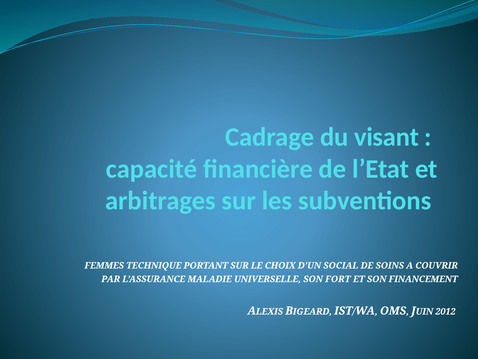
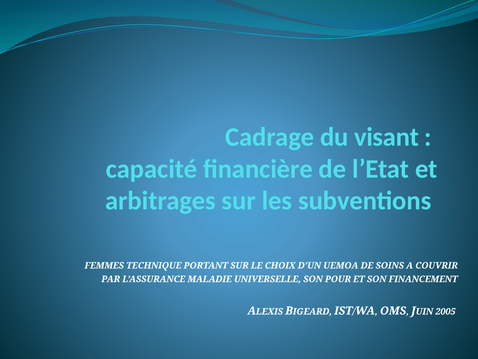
SOCIAL: SOCIAL -> UEMOA
FORT: FORT -> POUR
2012: 2012 -> 2005
